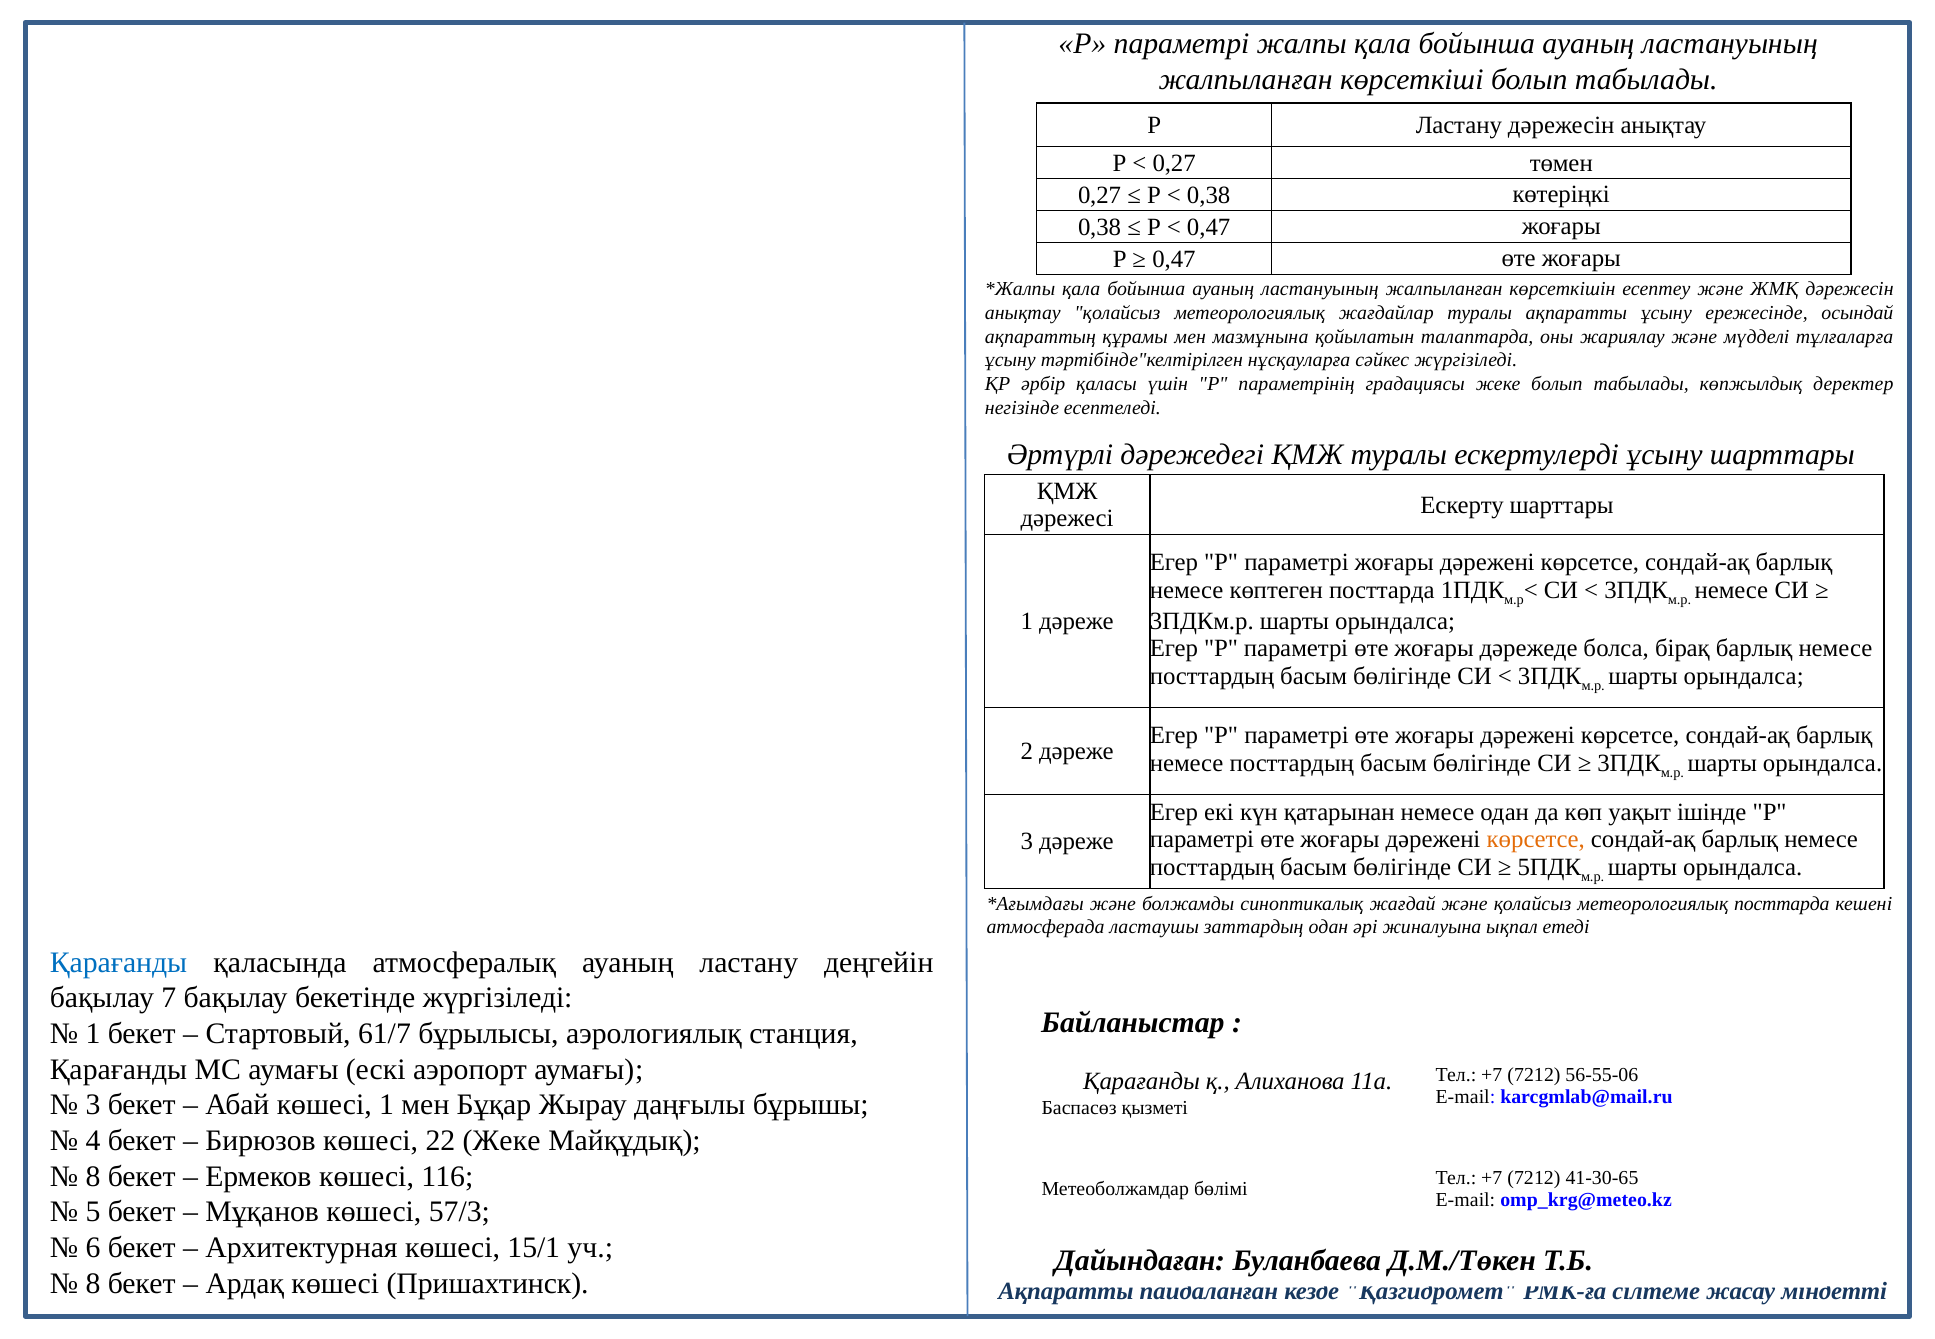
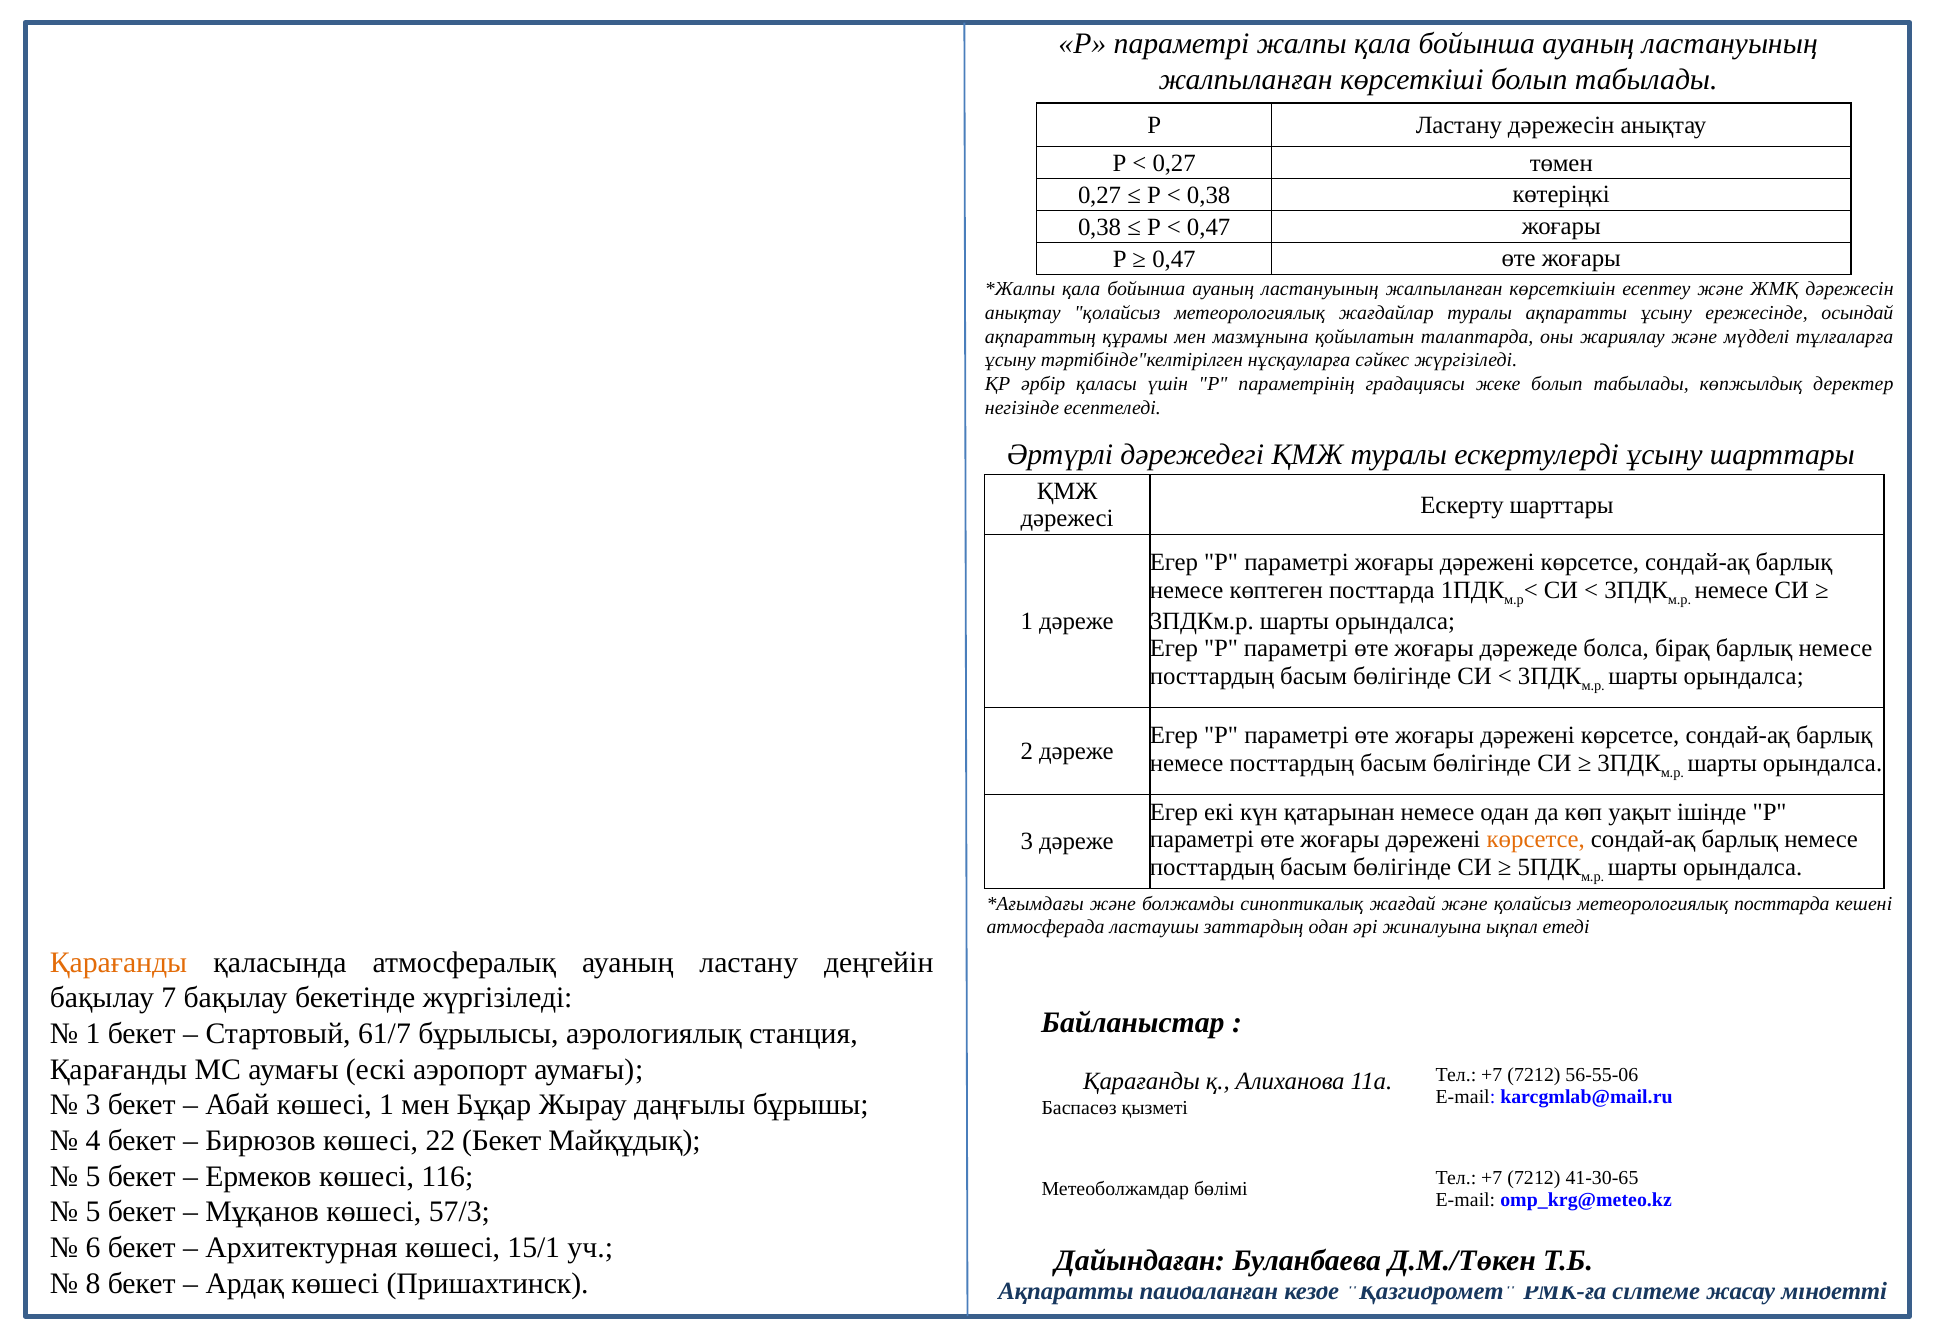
Қарағанды at (119, 963) colour: blue -> orange
22 Жеке: Жеке -> Бекет
8 at (93, 1177): 8 -> 5
